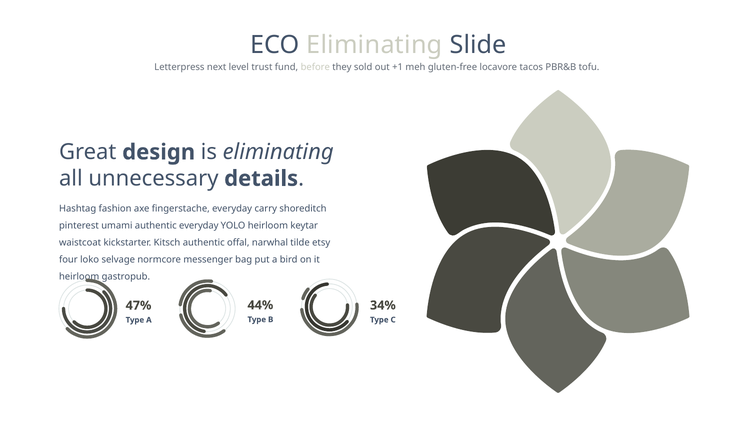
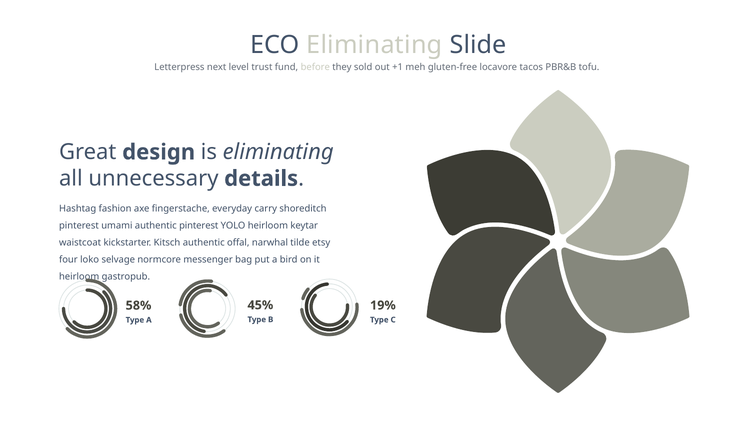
authentic everyday: everyday -> pinterest
44%: 44% -> 45%
34%: 34% -> 19%
47%: 47% -> 58%
